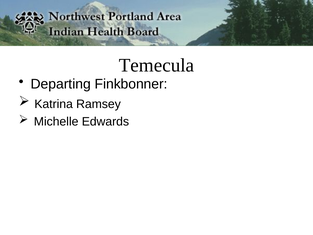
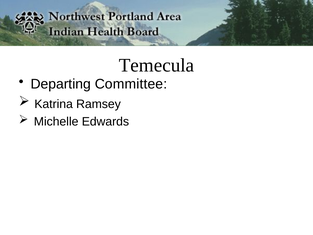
Finkbonner: Finkbonner -> Committee
